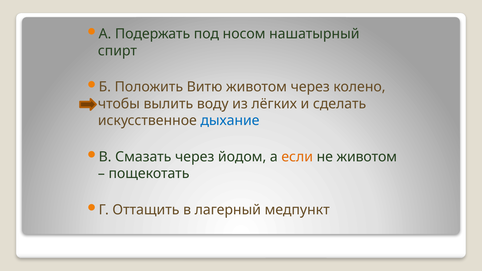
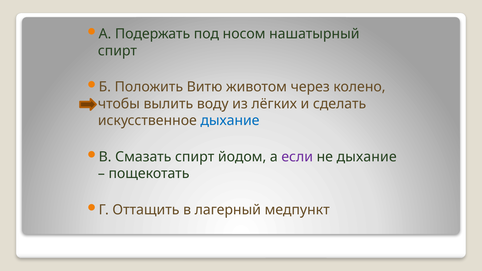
Смазать через: через -> спирт
если colour: orange -> purple
не животом: животом -> дыхание
